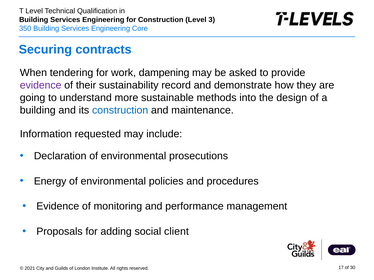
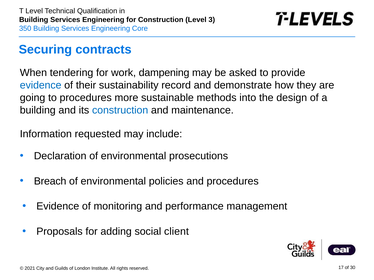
evidence at (41, 85) colour: purple -> blue
to understand: understand -> procedures
Energy: Energy -> Breach
